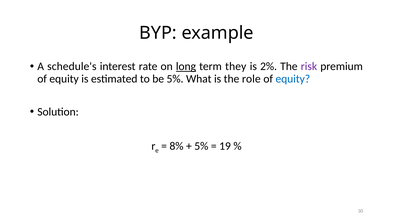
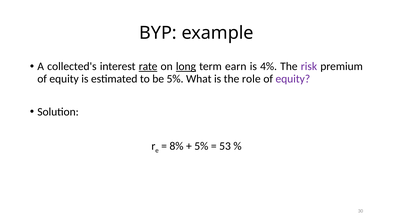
schedule's: schedule's -> collected's
rate underline: none -> present
they: they -> earn
2%: 2% -> 4%
equity at (293, 79) colour: blue -> purple
19: 19 -> 53
